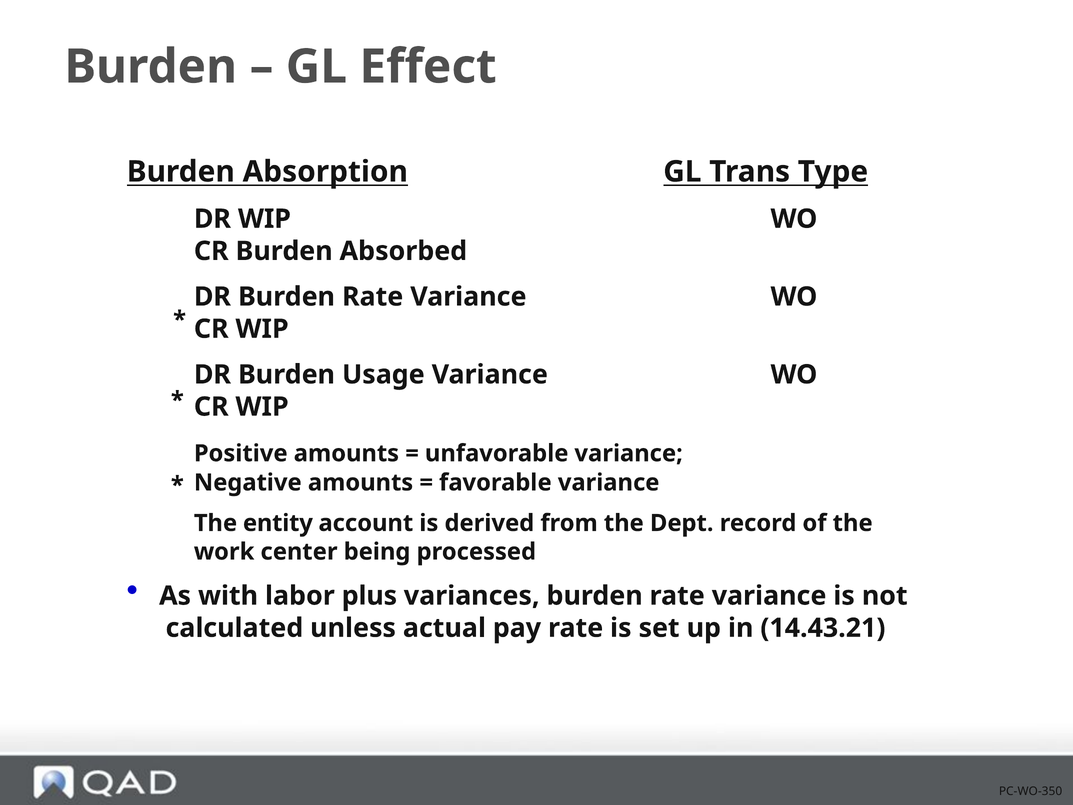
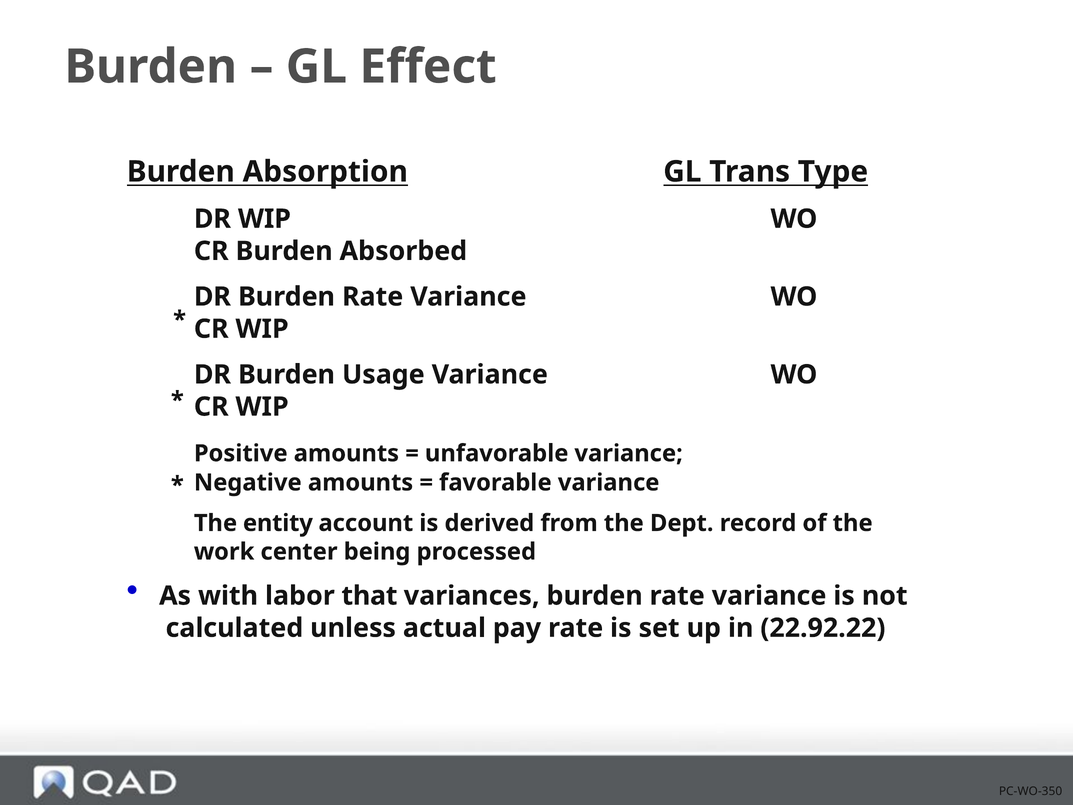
plus: plus -> that
14.43.21: 14.43.21 -> 22.92.22
